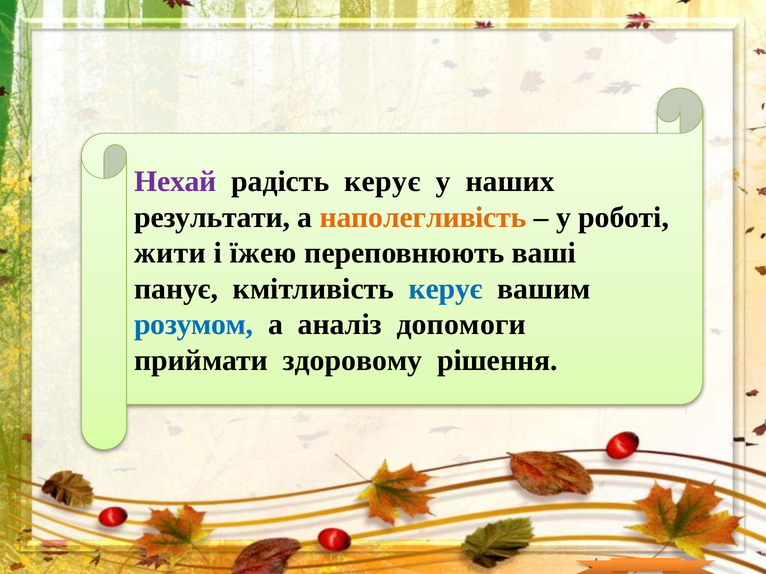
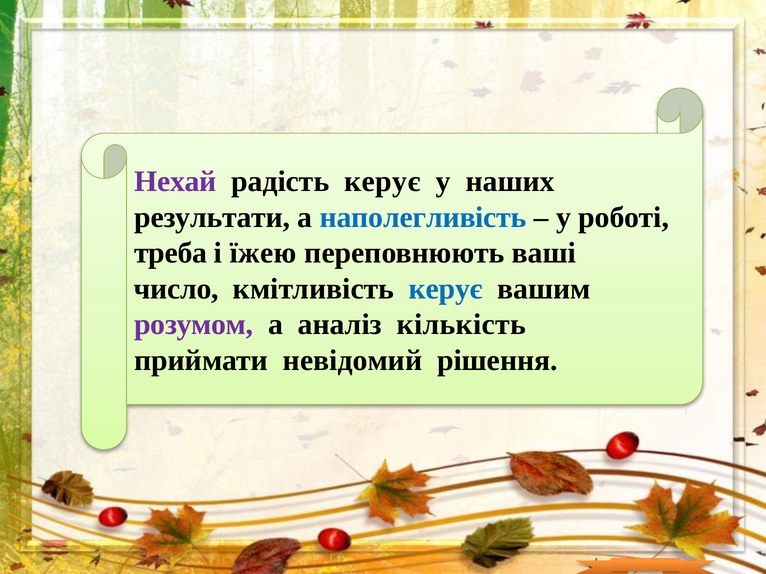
наполегливість colour: orange -> blue
жити: жити -> треба
панує: панує -> число
розумом colour: blue -> purple
допомоги: допомоги -> кількість
здоровому: здоровому -> невідомий
